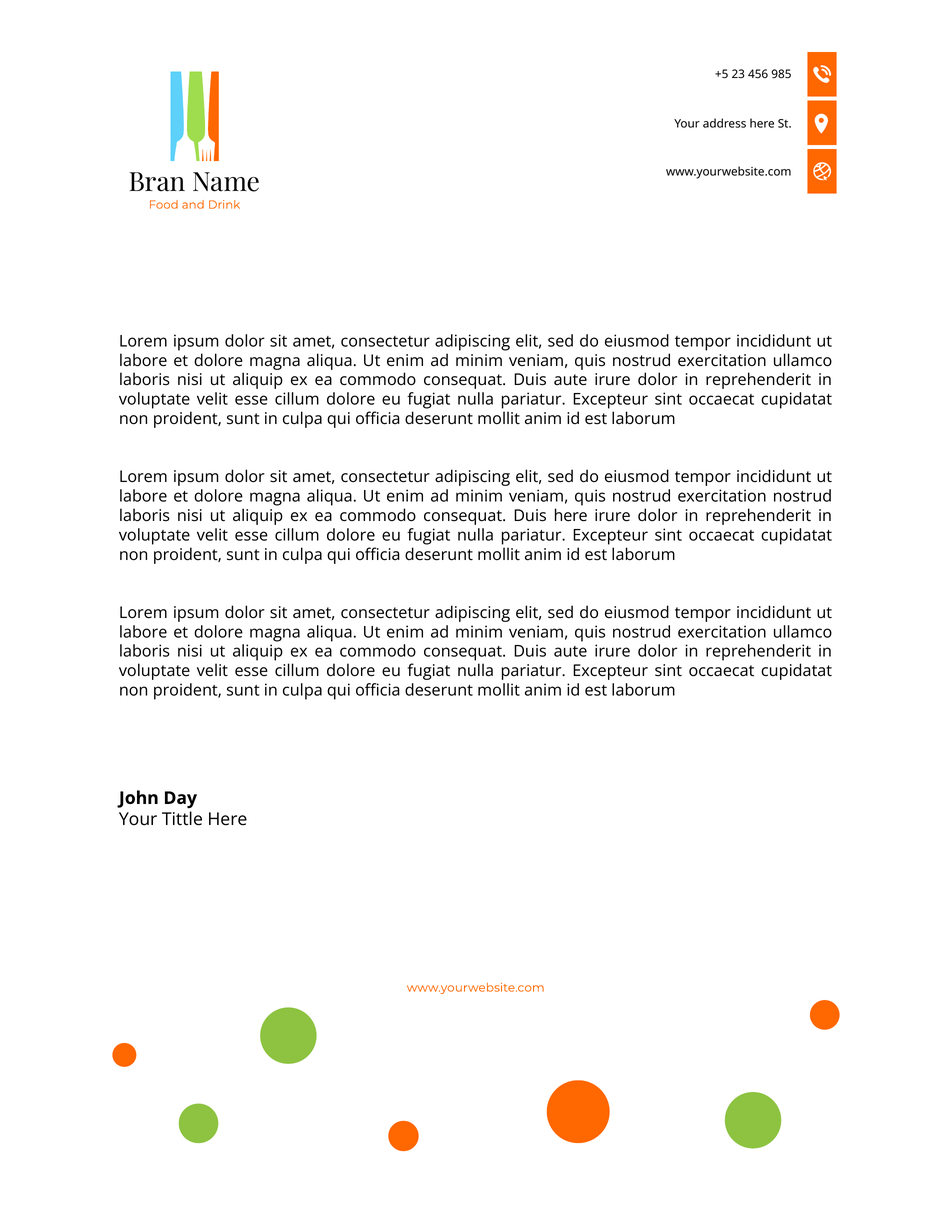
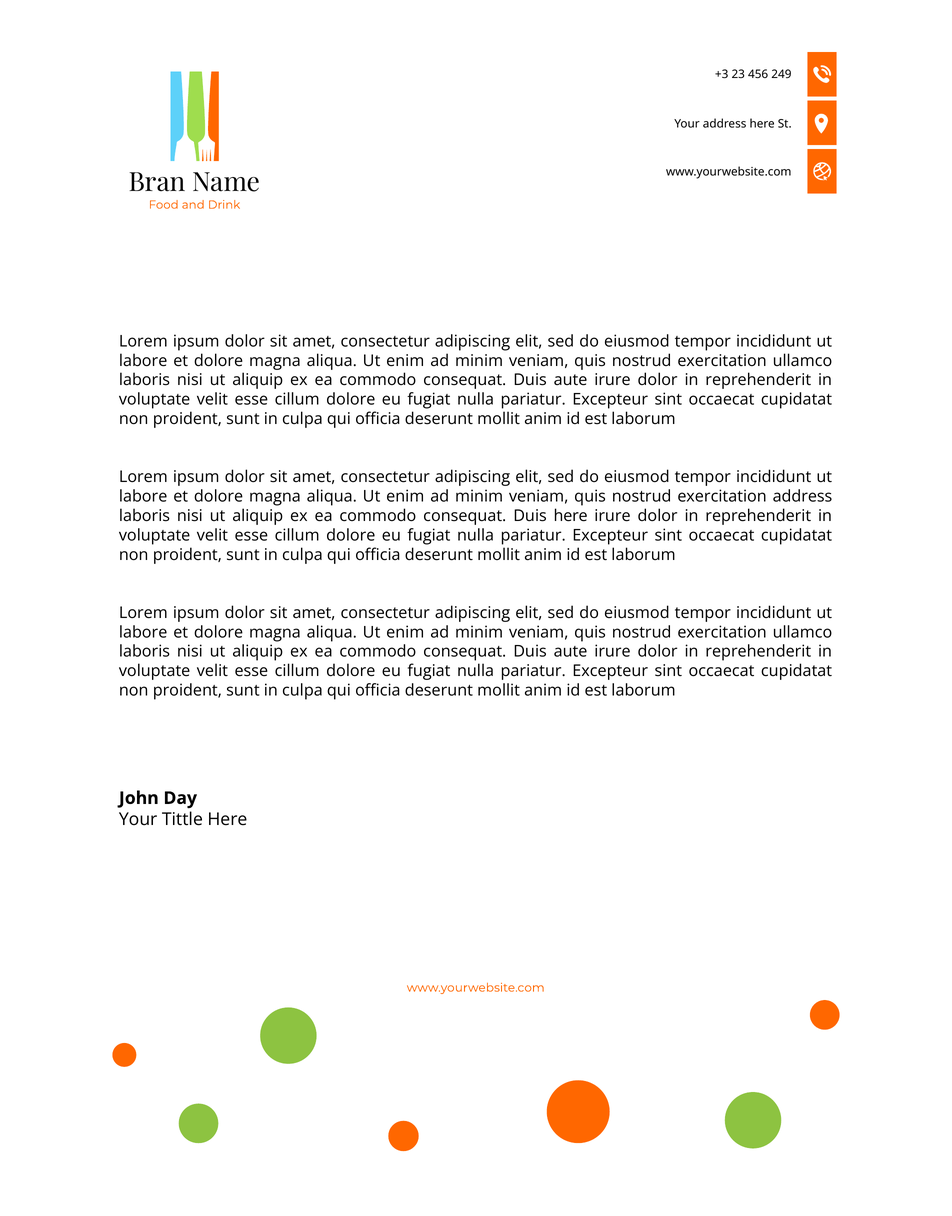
+5: +5 -> +3
985: 985 -> 249
exercitation nostrud: nostrud -> address
